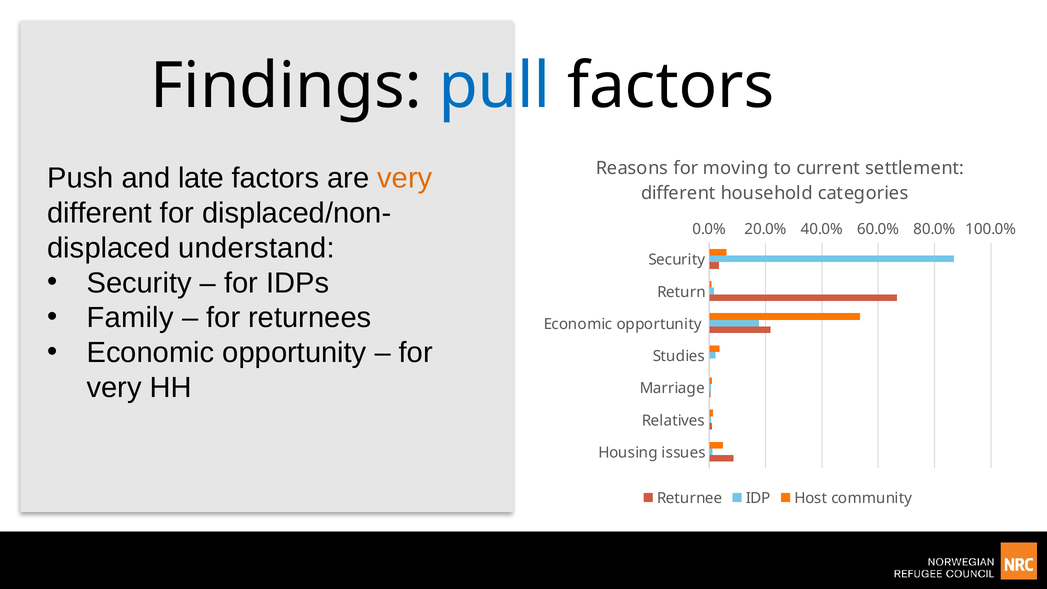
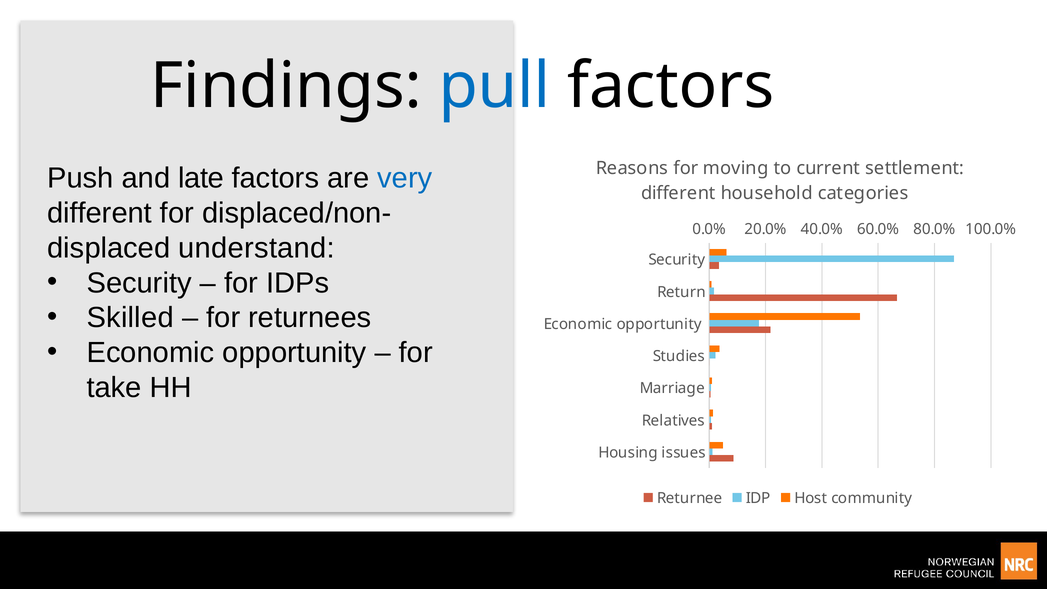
very at (405, 178) colour: orange -> blue
Family: Family -> Skilled
very at (114, 388): very -> take
